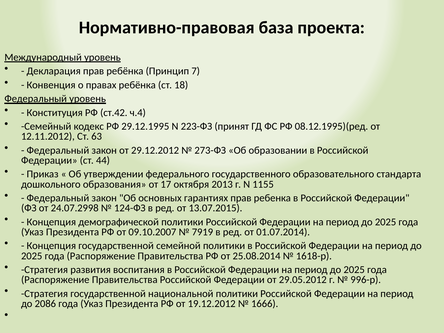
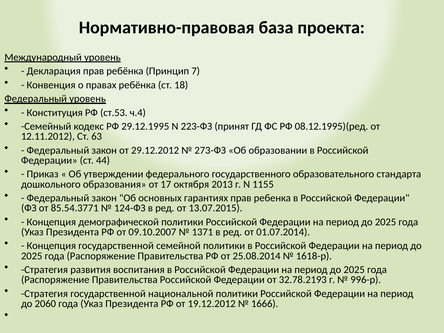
ст.42: ст.42 -> ст.53
24.07.2998: 24.07.2998 -> 85.54.3771
7919: 7919 -> 1371
29.05.2012: 29.05.2012 -> 32.78.2193
2086: 2086 -> 2060
